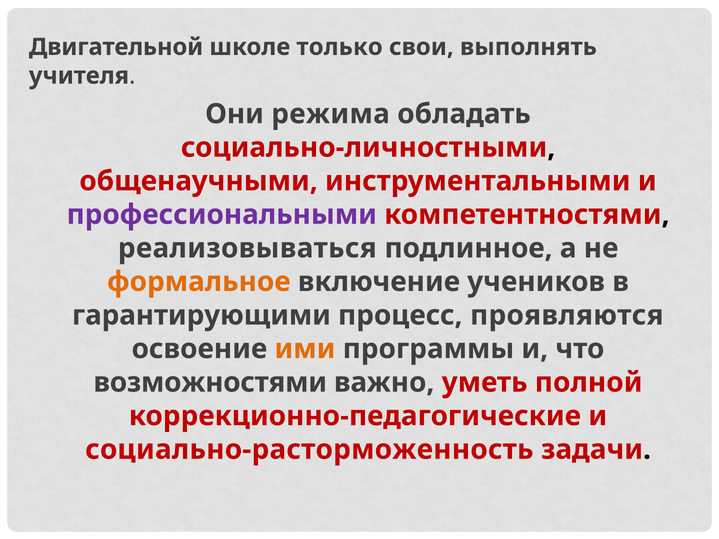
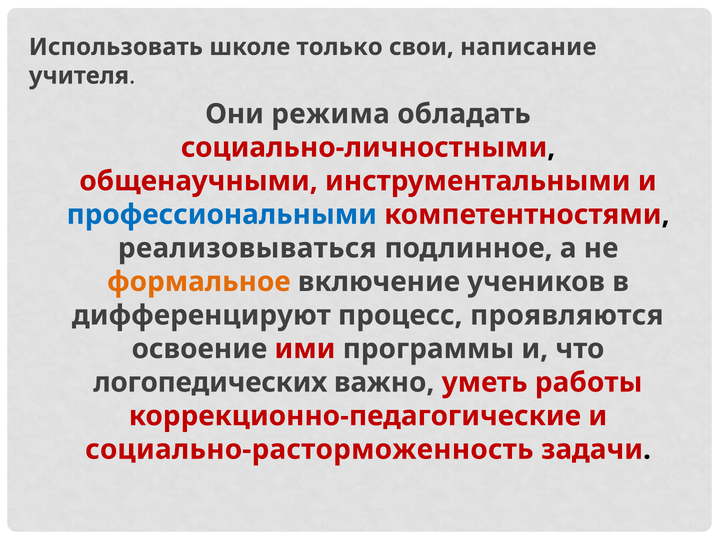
Двигательной: Двигательной -> Использовать
выполнять: выполнять -> написание
профессиональными colour: purple -> blue
гарантирующими: гарантирующими -> дифференцируют
ими colour: orange -> red
возможностями: возможностями -> логопедических
полной: полной -> работы
